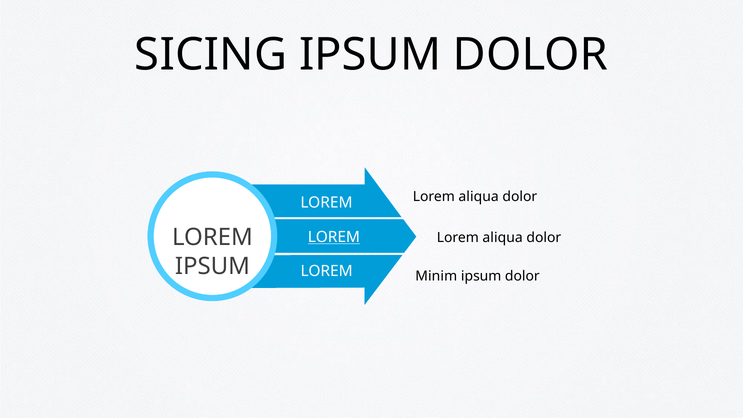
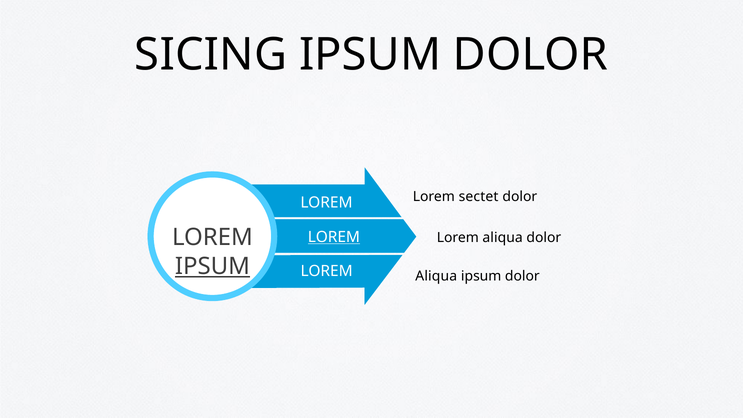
aliqua at (479, 196): aliqua -> sectet
IPSUM at (212, 266) underline: none -> present
Minim at (436, 276): Minim -> Aliqua
